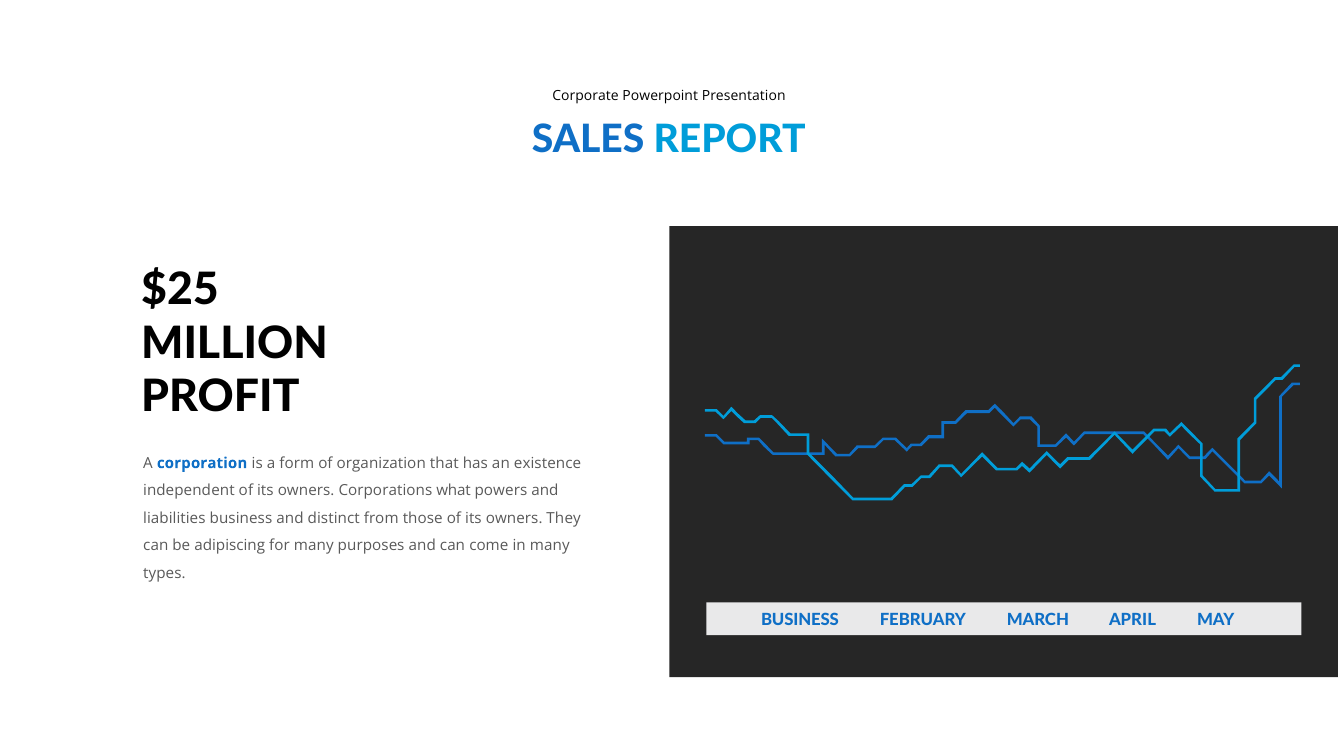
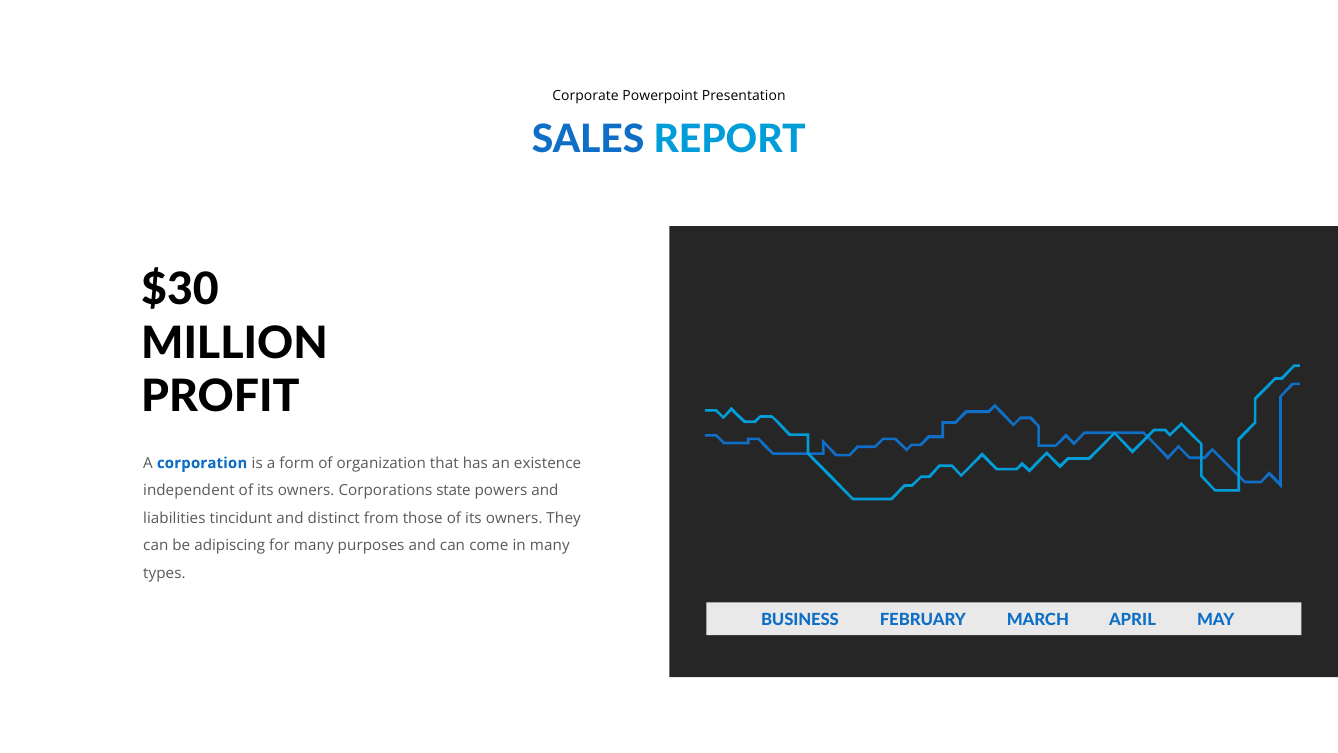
$25: $25 -> $30
what: what -> state
liabilities business: business -> tincidunt
